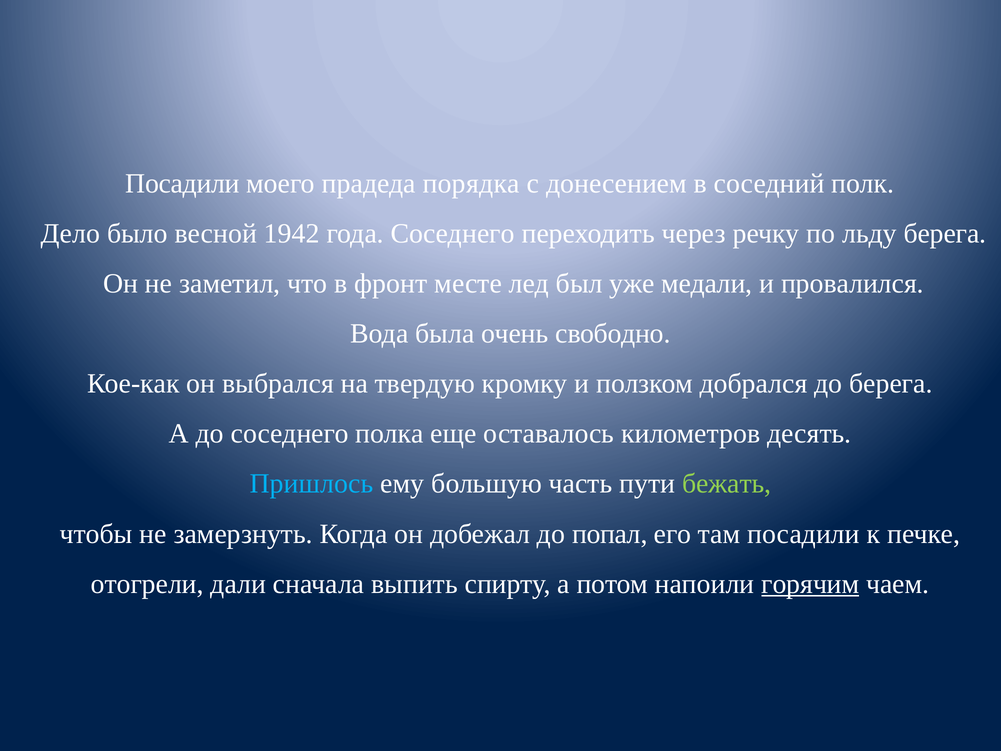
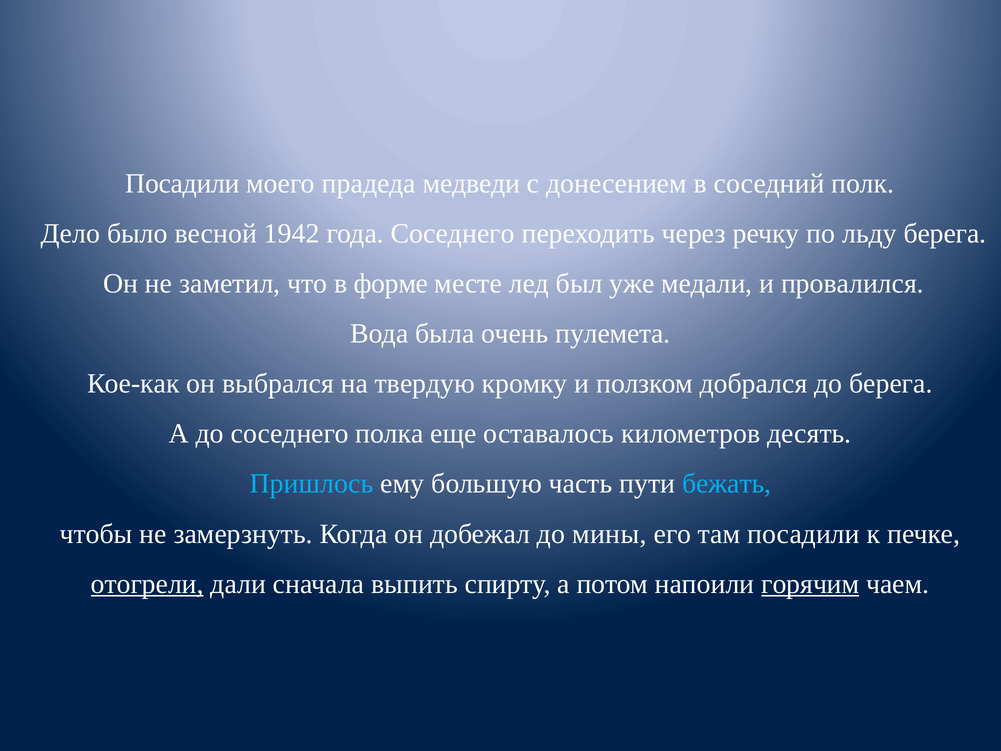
порядка: порядка -> медведи
фронт: фронт -> форме
свободно: свободно -> пулемета
бежать colour: light green -> light blue
попал: попал -> мины
отогрели underline: none -> present
